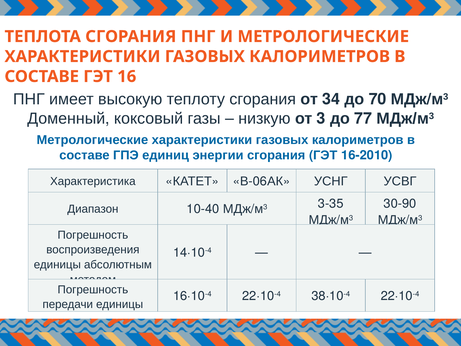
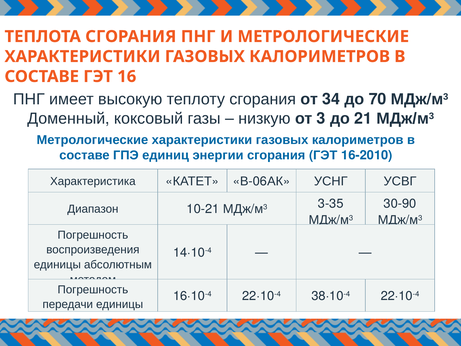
77: 77 -> 21
10-40: 10-40 -> 10-21
